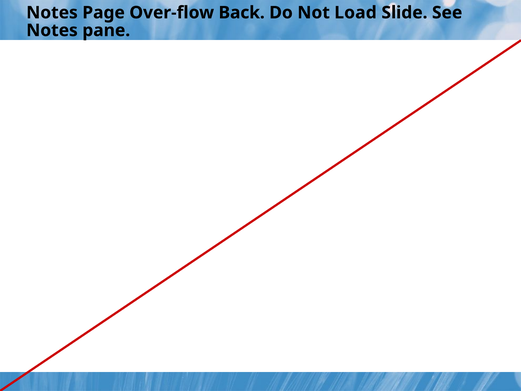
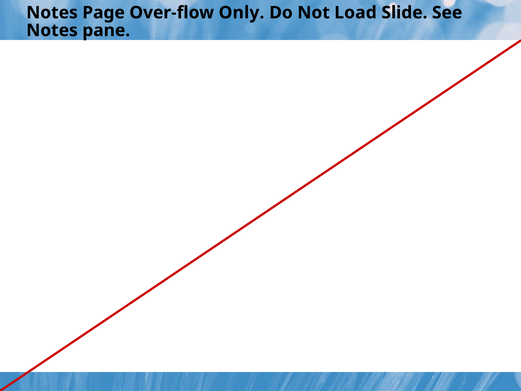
Back: Back -> Only
